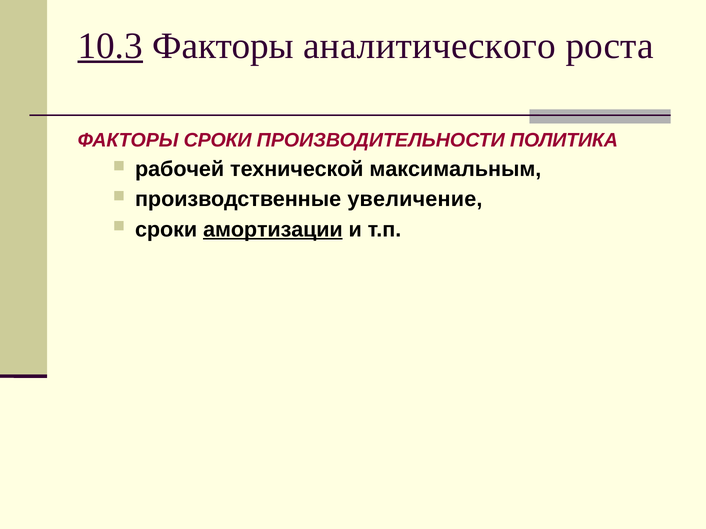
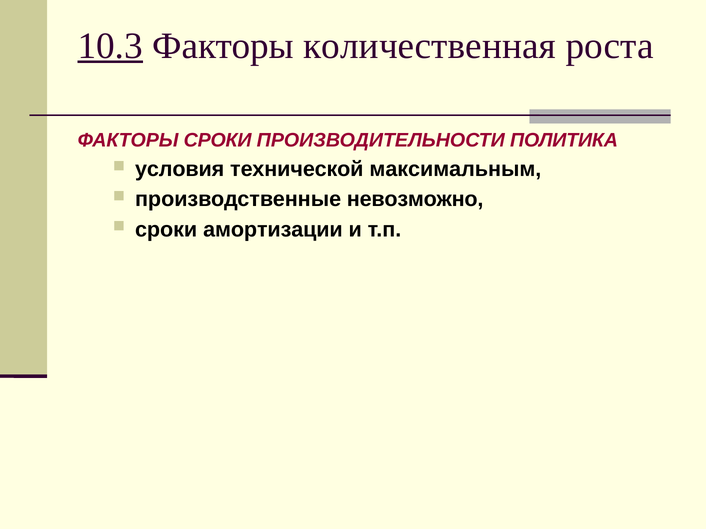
аналитического: аналитического -> количественная
рабочей: рабочей -> условия
увеличение: увеличение -> невозможно
амортизации underline: present -> none
